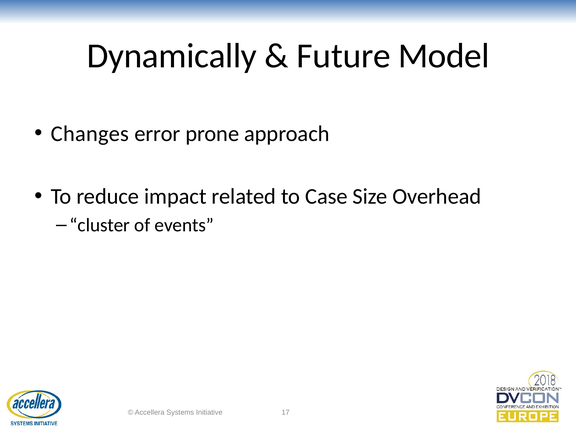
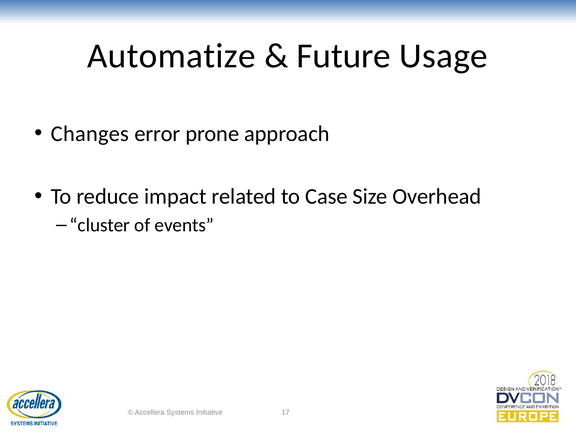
Dynamically: Dynamically -> Automatize
Model: Model -> Usage
